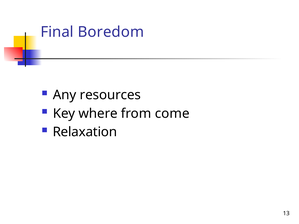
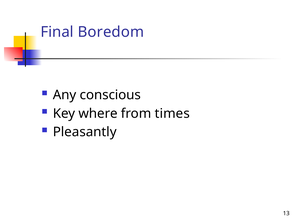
resources: resources -> conscious
come: come -> times
Relaxation: Relaxation -> Pleasantly
